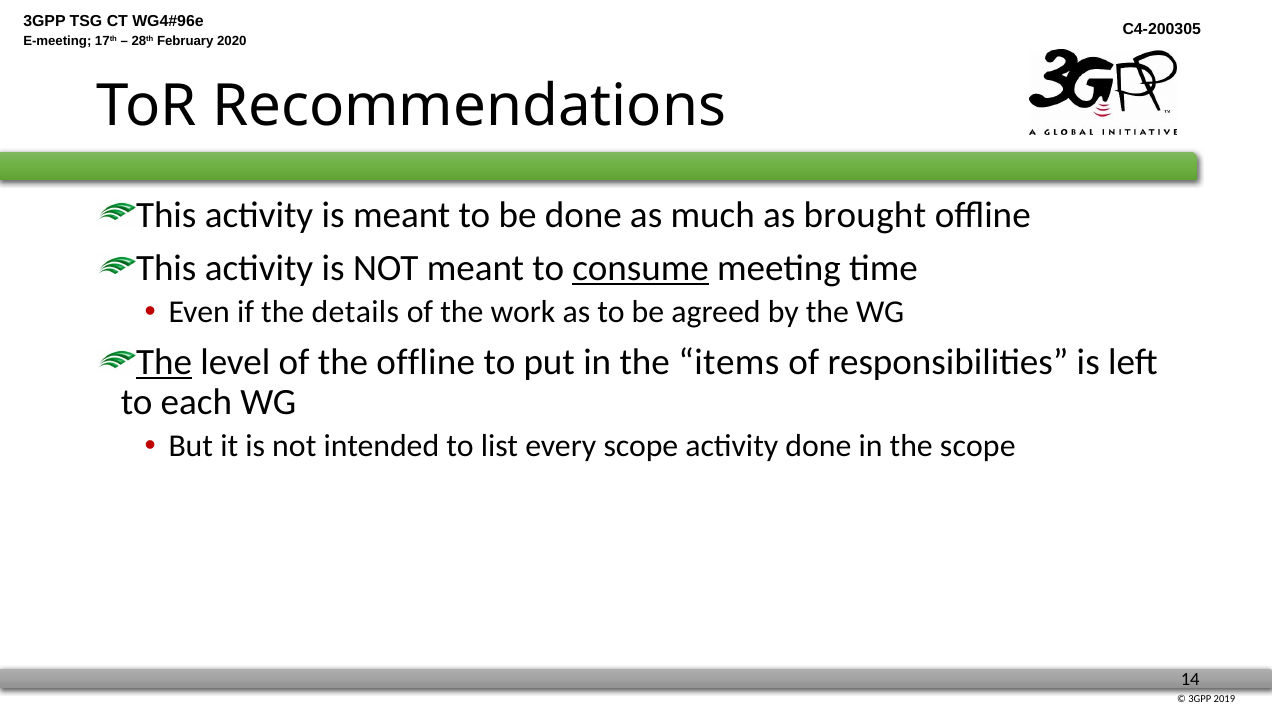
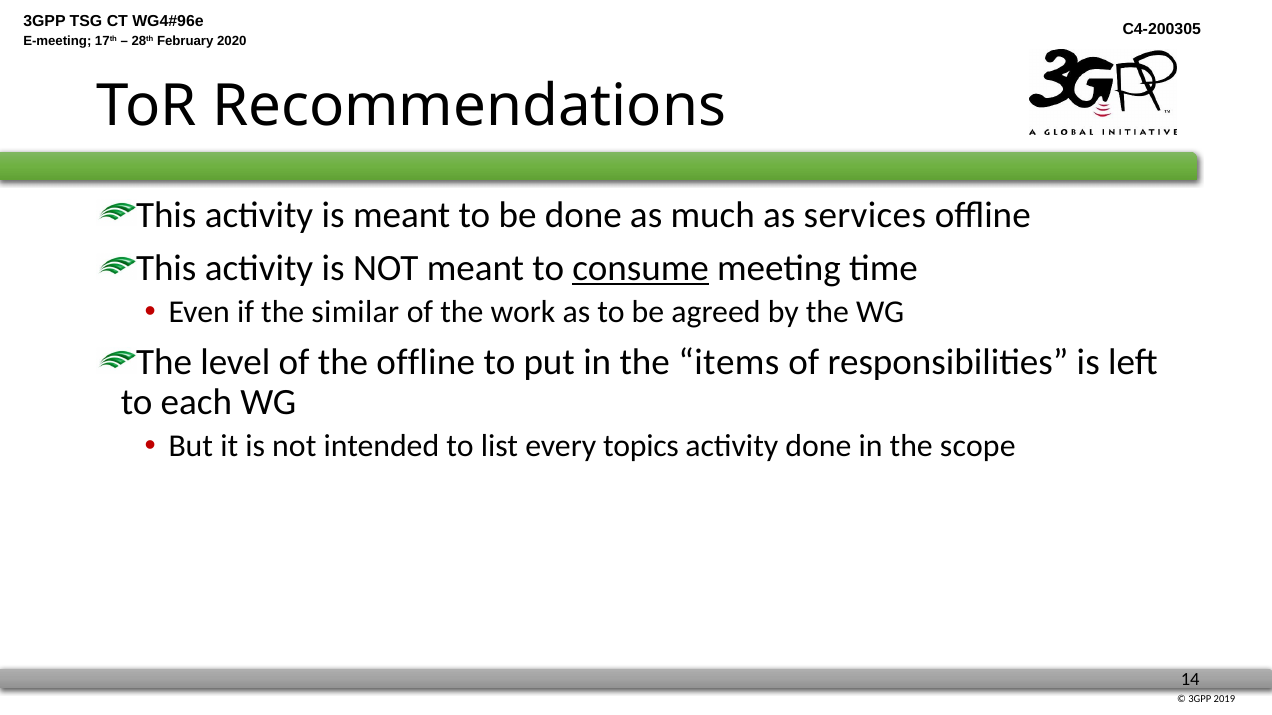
brought: brought -> services
details: details -> similar
The at (164, 363) underline: present -> none
every scope: scope -> topics
